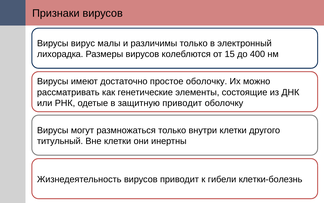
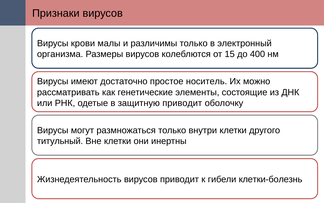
вирус: вирус -> крови
лихорадка: лихорадка -> организма
простое оболочку: оболочку -> носитель
